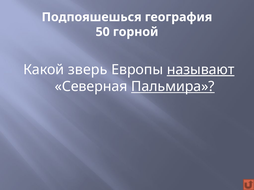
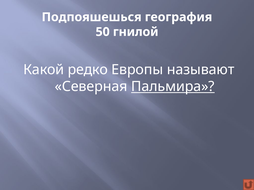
горной: горной -> гнилой
зверь: зверь -> редко
называют underline: present -> none
